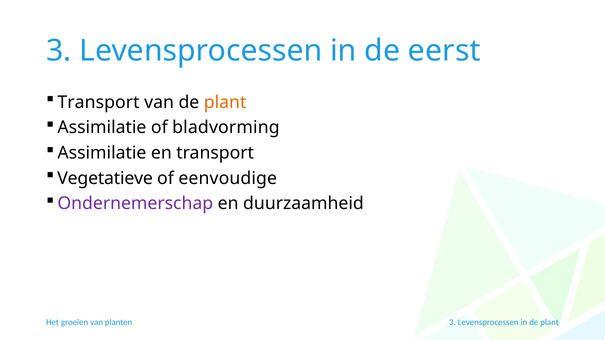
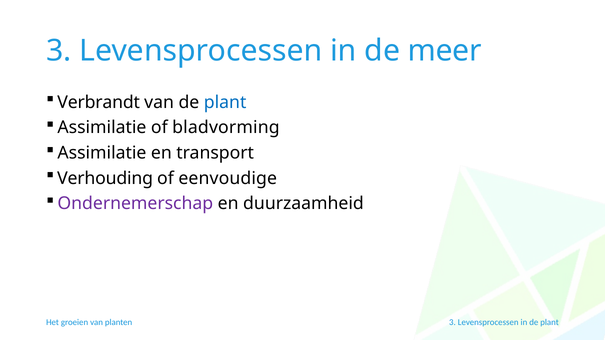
eerst: eerst -> meer
Transport at (99, 102): Transport -> Verbrandt
plant at (225, 102) colour: orange -> blue
Vegetatieve: Vegetatieve -> Verhouding
